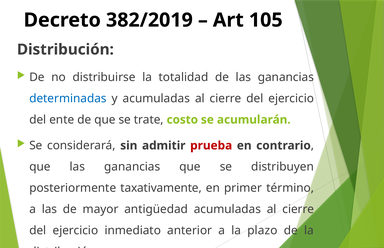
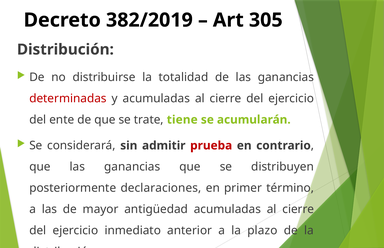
105: 105 -> 305
determinadas colour: blue -> red
costo: costo -> tiene
taxativamente: taxativamente -> declaraciones
